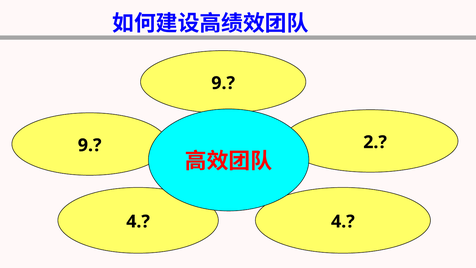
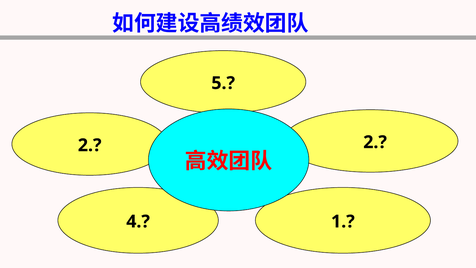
9 at (223, 83): 9 -> 5
9 at (90, 145): 9 -> 2
4 4: 4 -> 1
